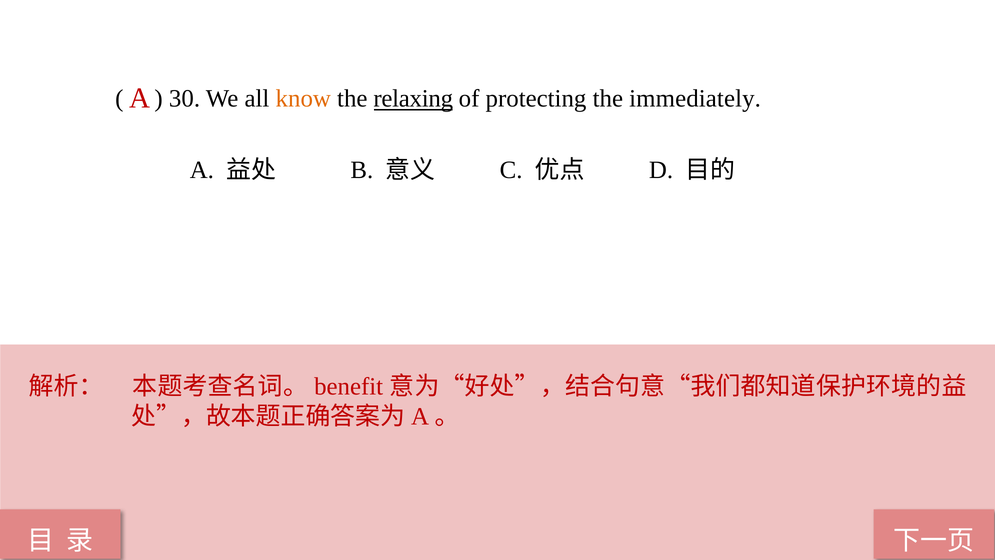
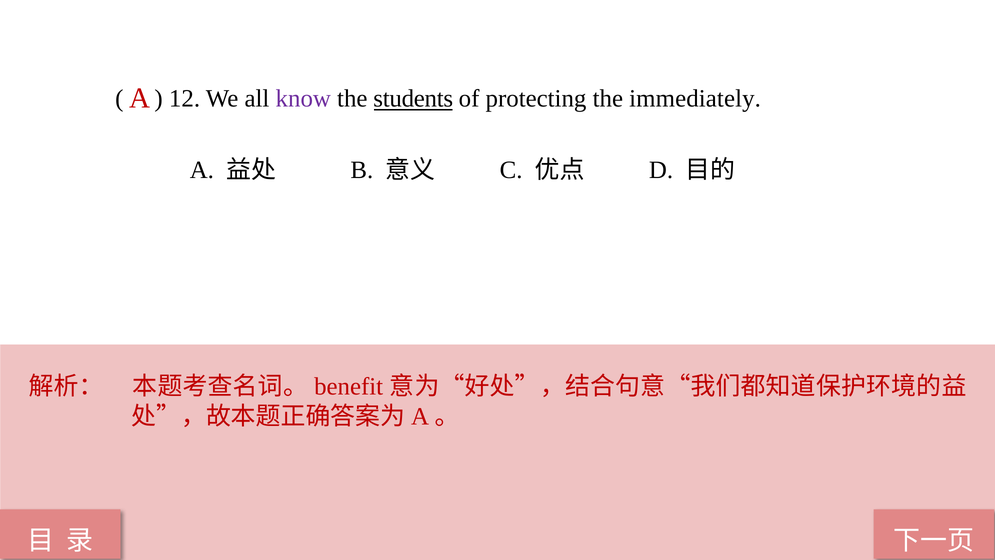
30: 30 -> 12
know colour: orange -> purple
relaxing: relaxing -> students
